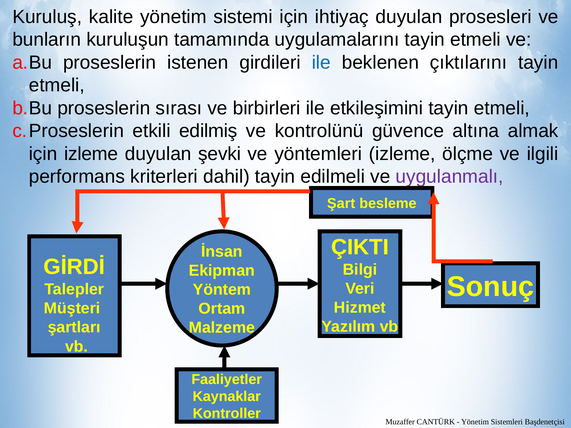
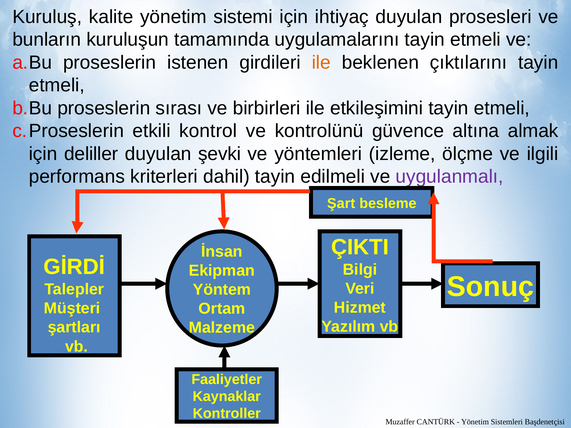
ile at (321, 63) colour: blue -> orange
edilmiş: edilmiş -> kontrol
için izleme: izleme -> deliller
